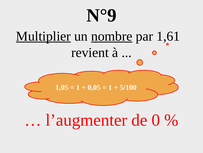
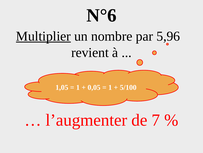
N°9: N°9 -> N°6
nombre underline: present -> none
1,61: 1,61 -> 5,96
0: 0 -> 7
